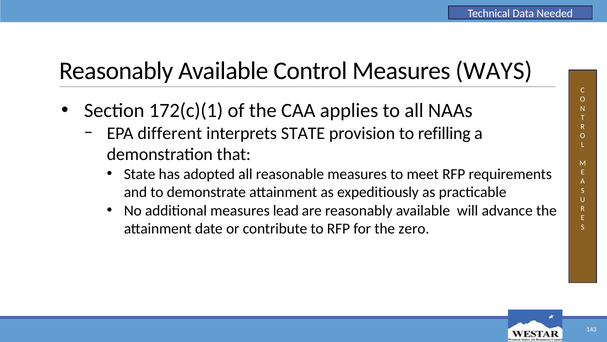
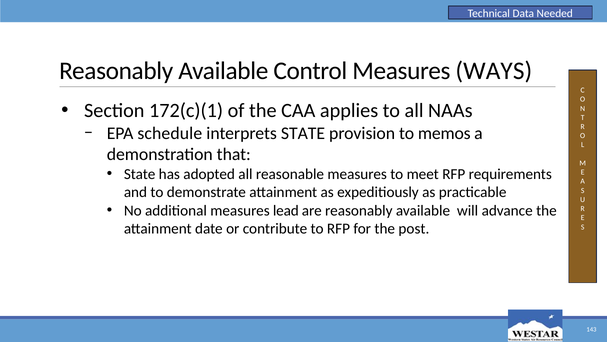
different: different -> schedule
refilling: refilling -> memos
zero: zero -> post
